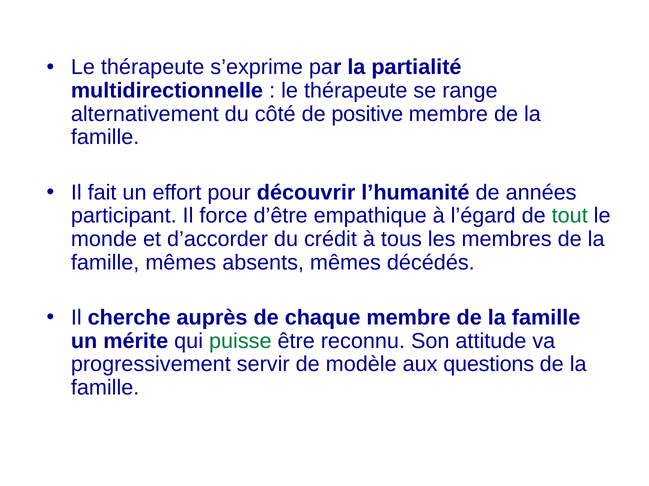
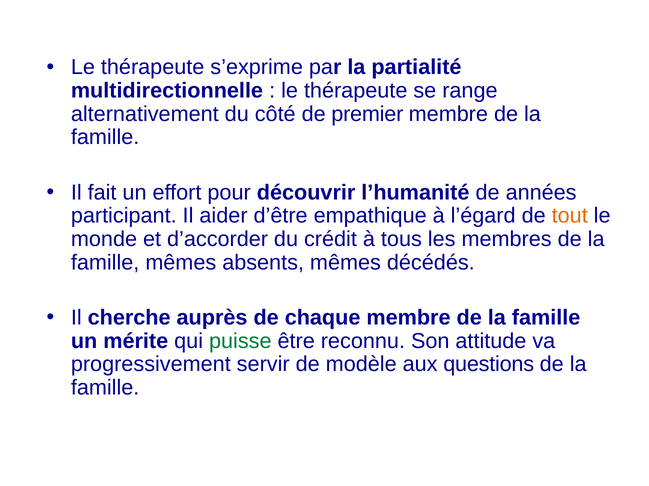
positive: positive -> premier
force: force -> aider
tout colour: green -> orange
